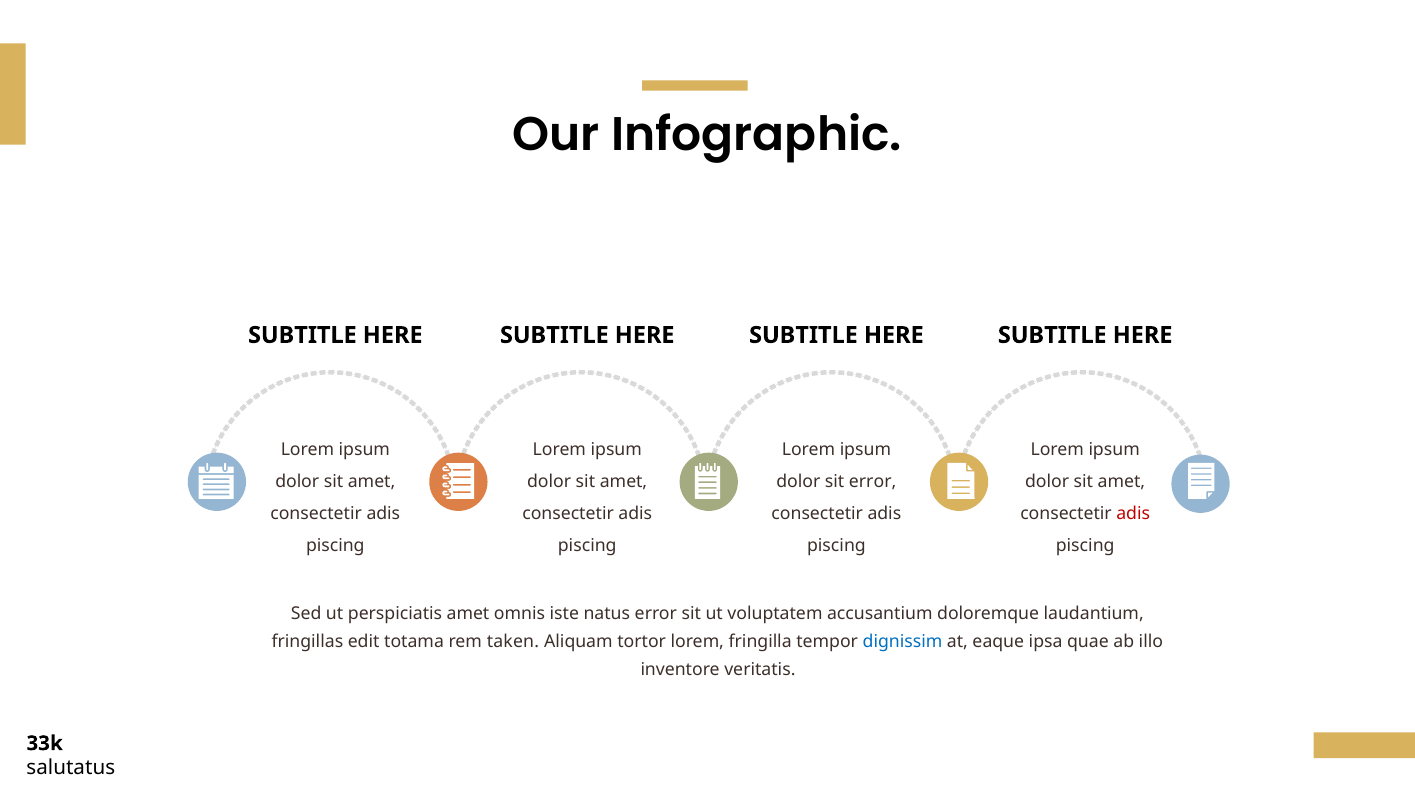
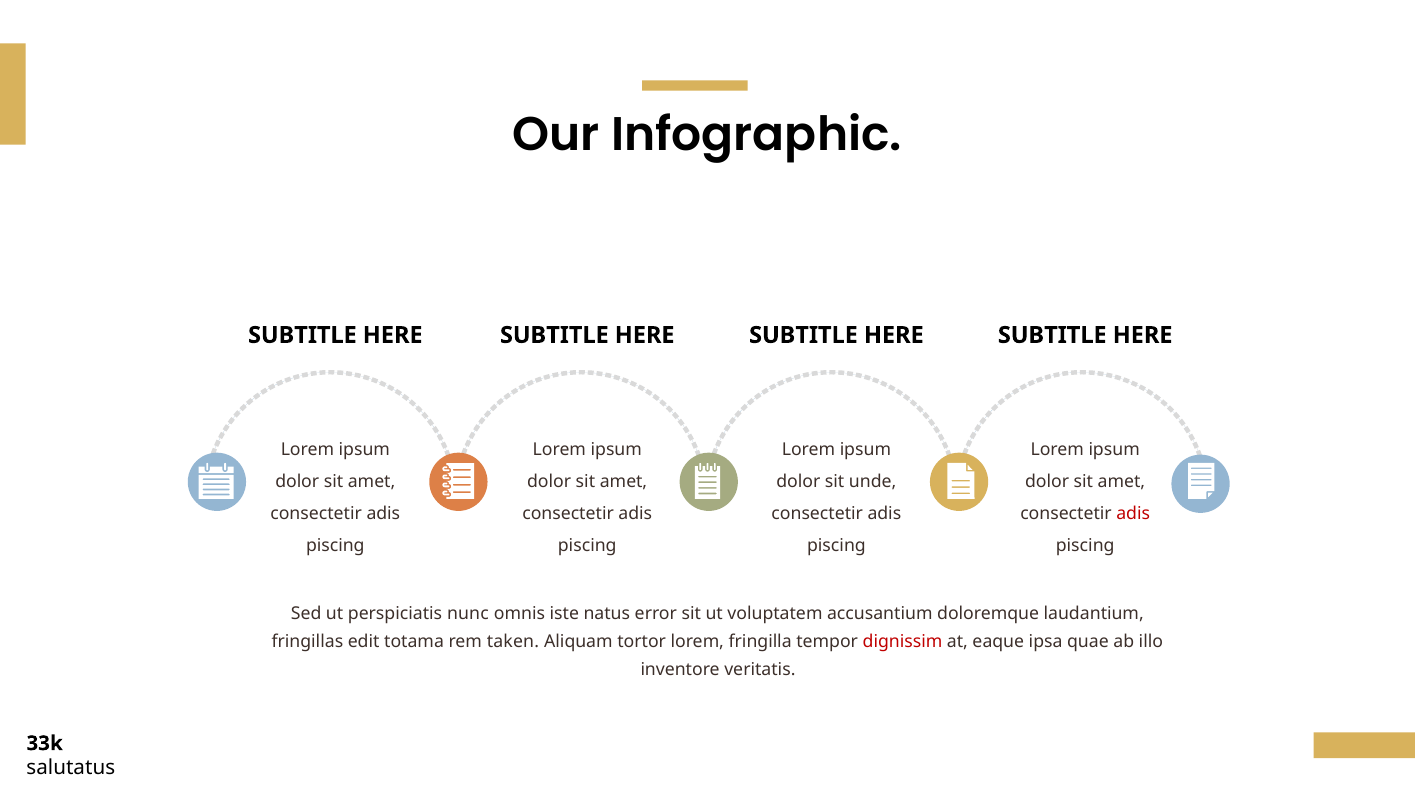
sit error: error -> unde
perspiciatis amet: amet -> nunc
dignissim colour: blue -> red
